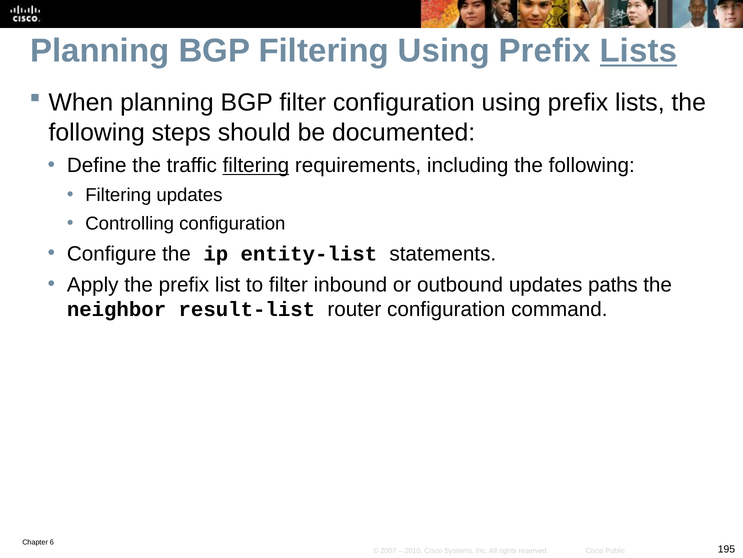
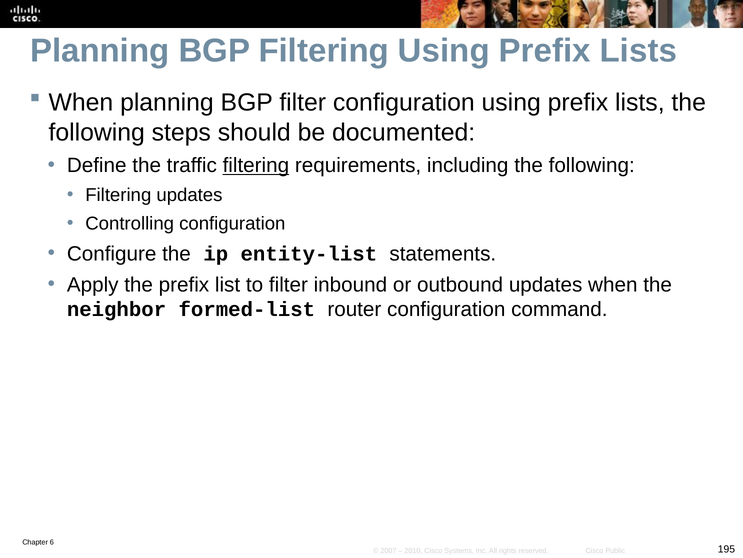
Lists at (638, 51) underline: present -> none
updates paths: paths -> when
result-list: result-list -> formed-list
